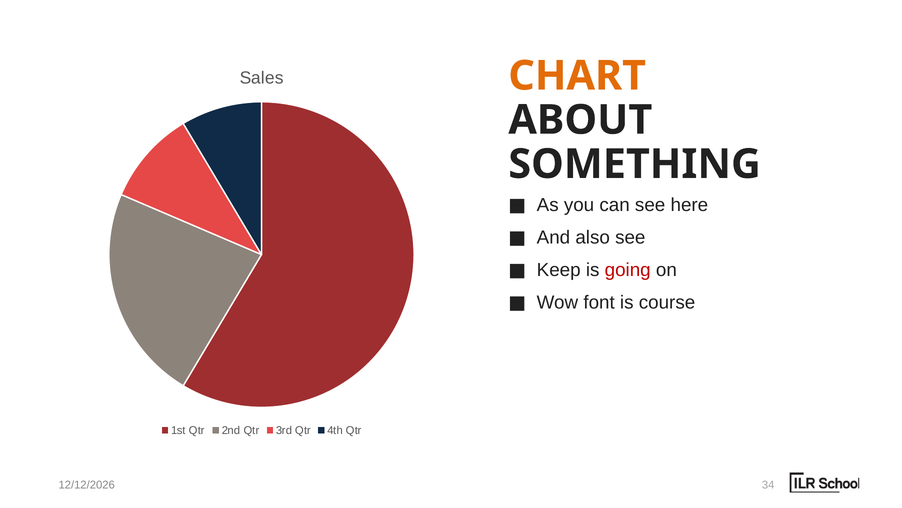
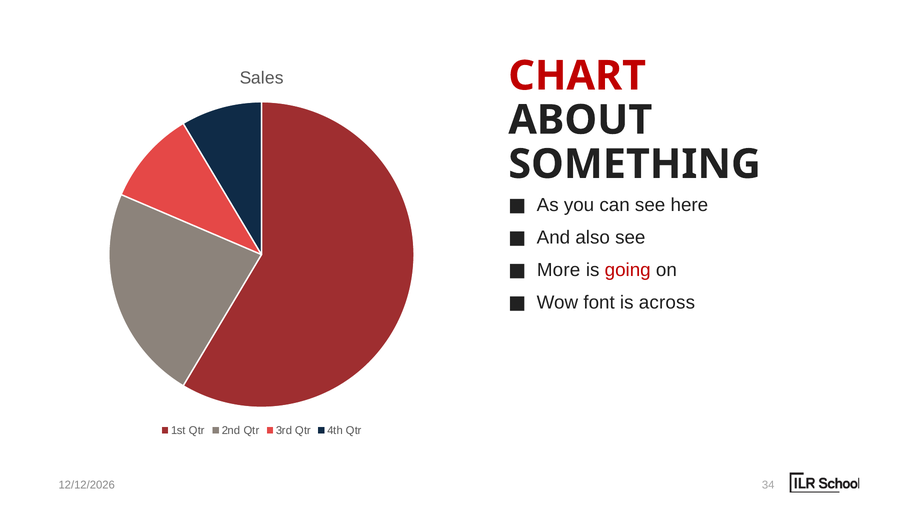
CHART colour: orange -> red
Keep: Keep -> More
course: course -> across
